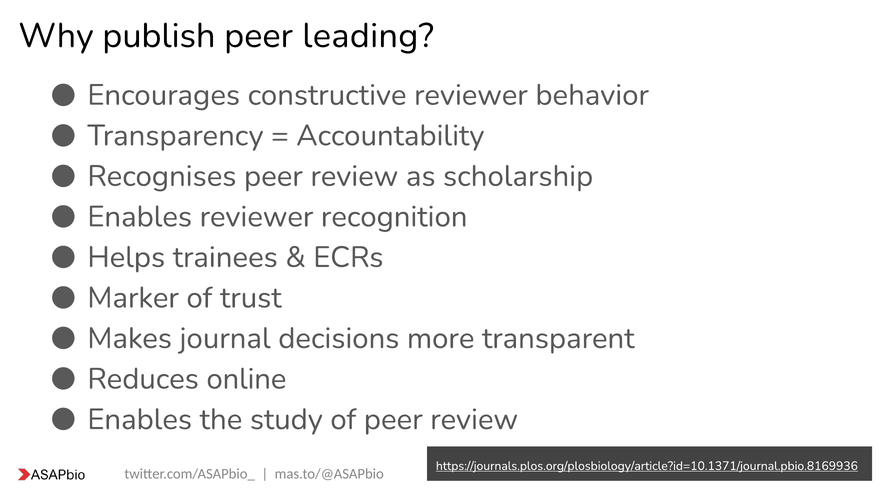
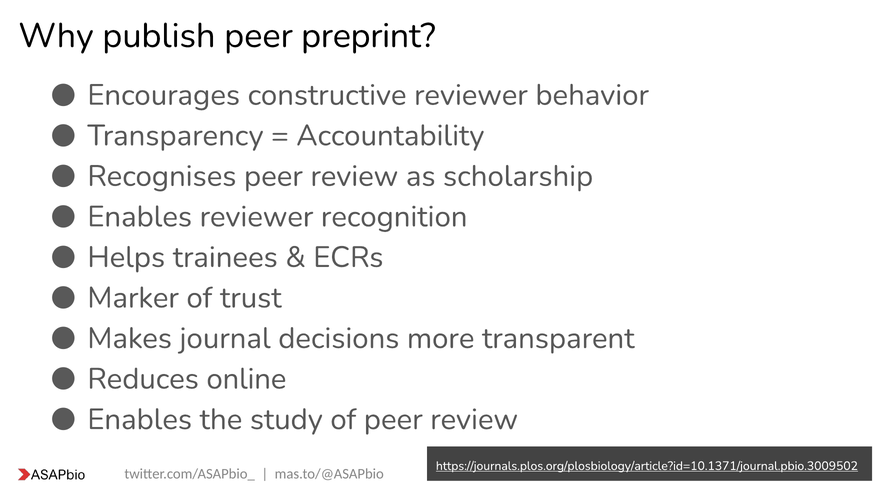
leading: leading -> preprint
https://journals.plos.org/plosbiology/article?id=10.1371/journal.pbio.8169936: https://journals.plos.org/plosbiology/article?id=10.1371/journal.pbio.8169936 -> https://journals.plos.org/plosbiology/article?id=10.1371/journal.pbio.3009502
